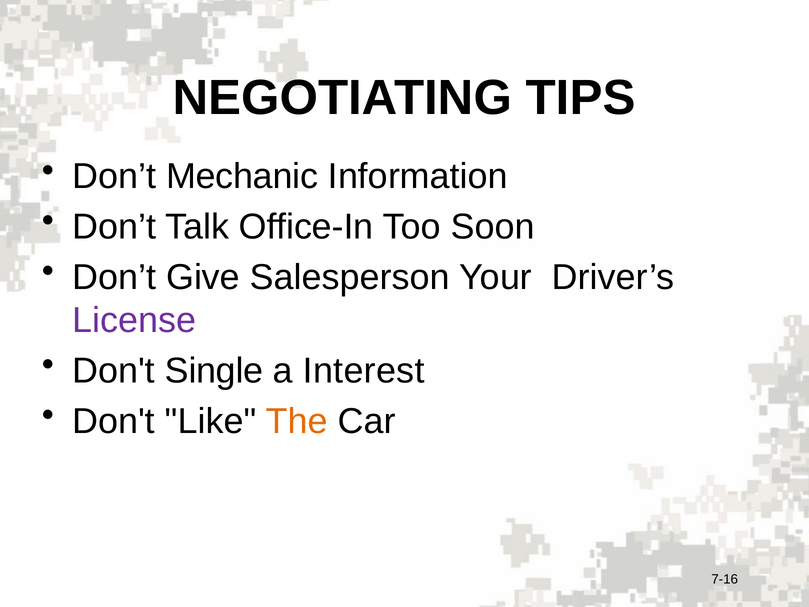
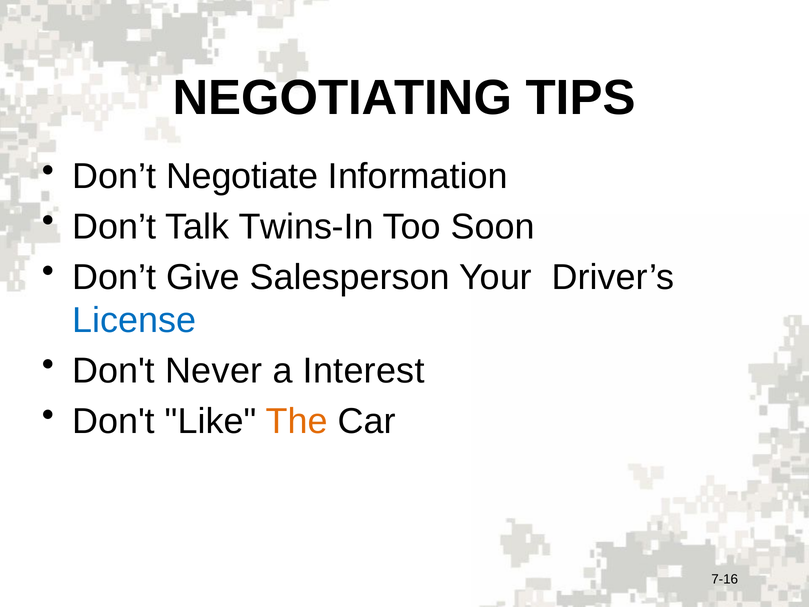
Mechanic: Mechanic -> Negotiate
Office-In: Office-In -> Twins-In
License colour: purple -> blue
Single: Single -> Never
